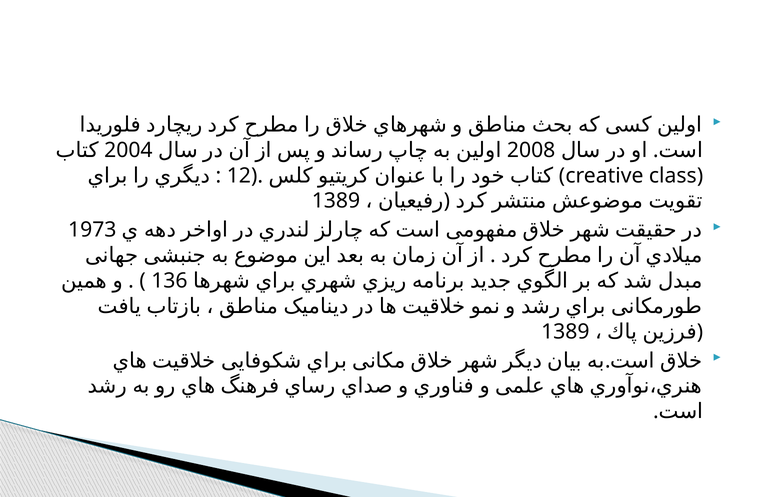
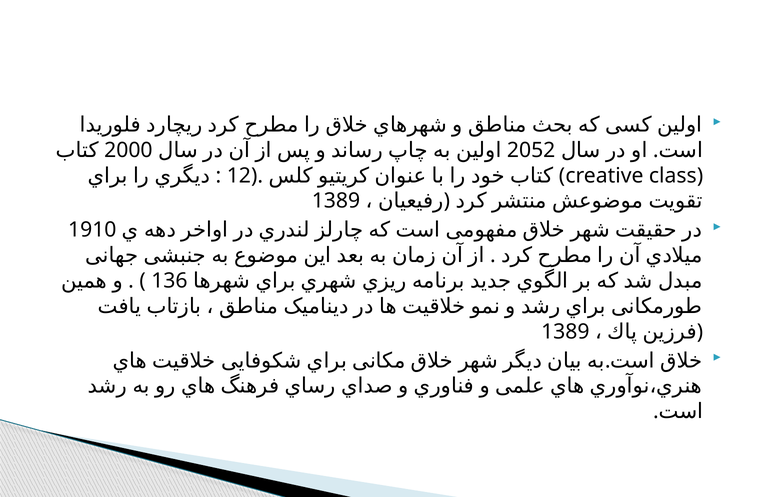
2004: 2004 -> 2000
2008: 2008 -> 2052
1973: 1973 -> 1910
